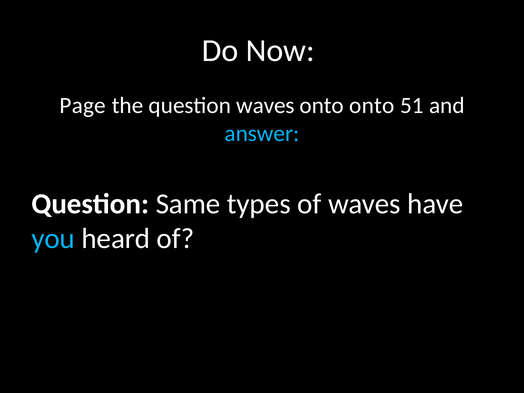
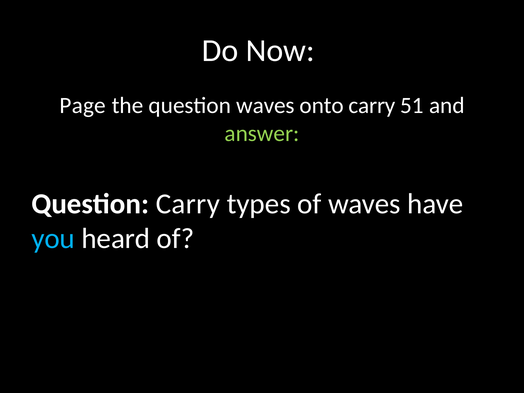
onto onto: onto -> carry
answer colour: light blue -> light green
Question Same: Same -> Carry
